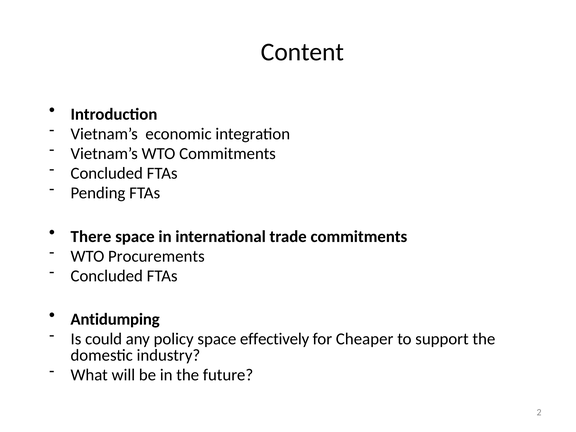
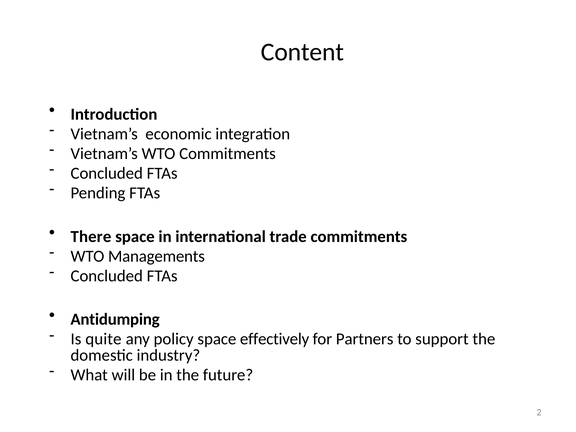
Procurements: Procurements -> Managements
could: could -> quite
Cheaper: Cheaper -> Partners
